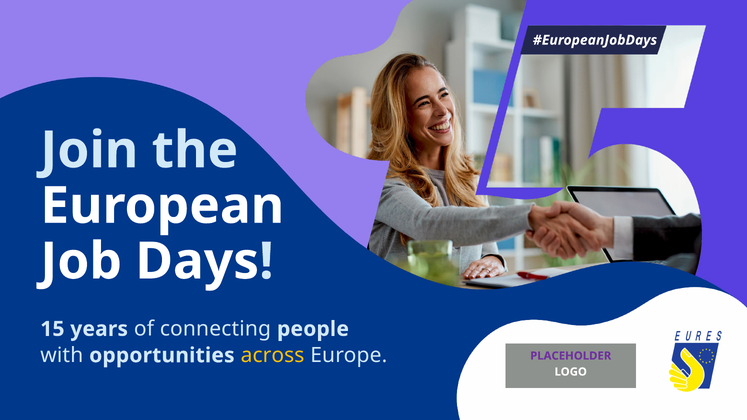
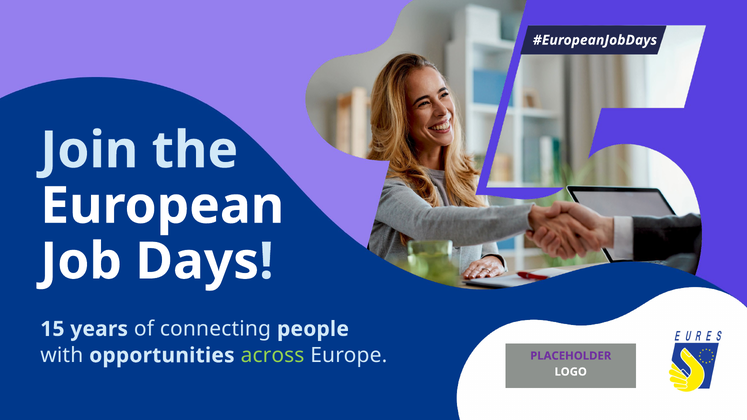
across colour: yellow -> light green
